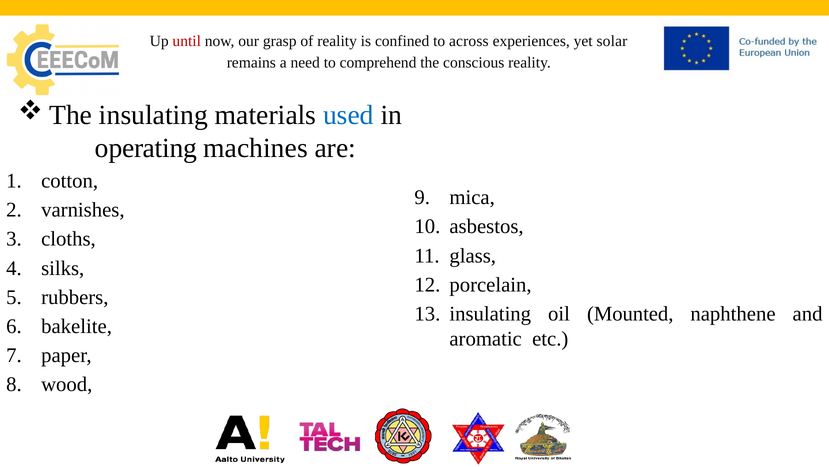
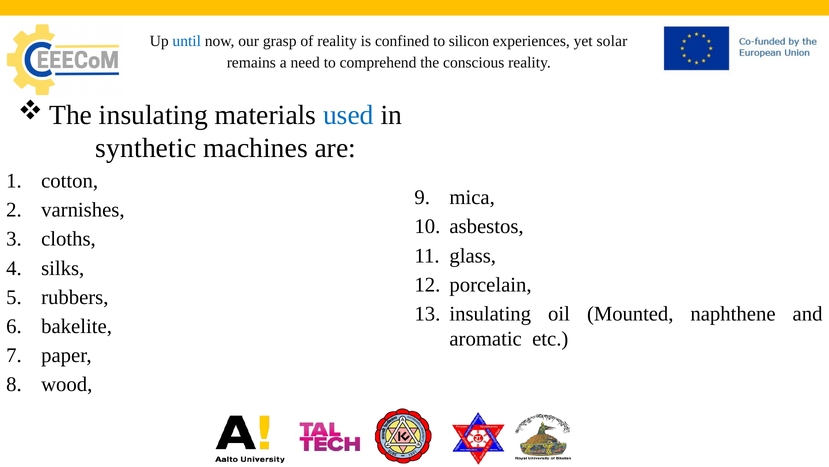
until colour: red -> blue
across: across -> silicon
operating: operating -> synthetic
